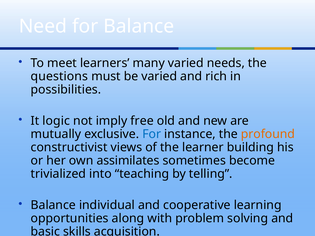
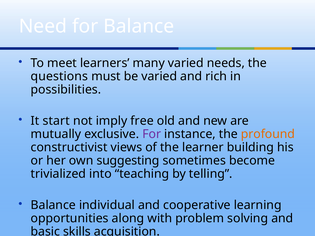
logic: logic -> start
For at (152, 134) colour: blue -> purple
assimilates: assimilates -> suggesting
